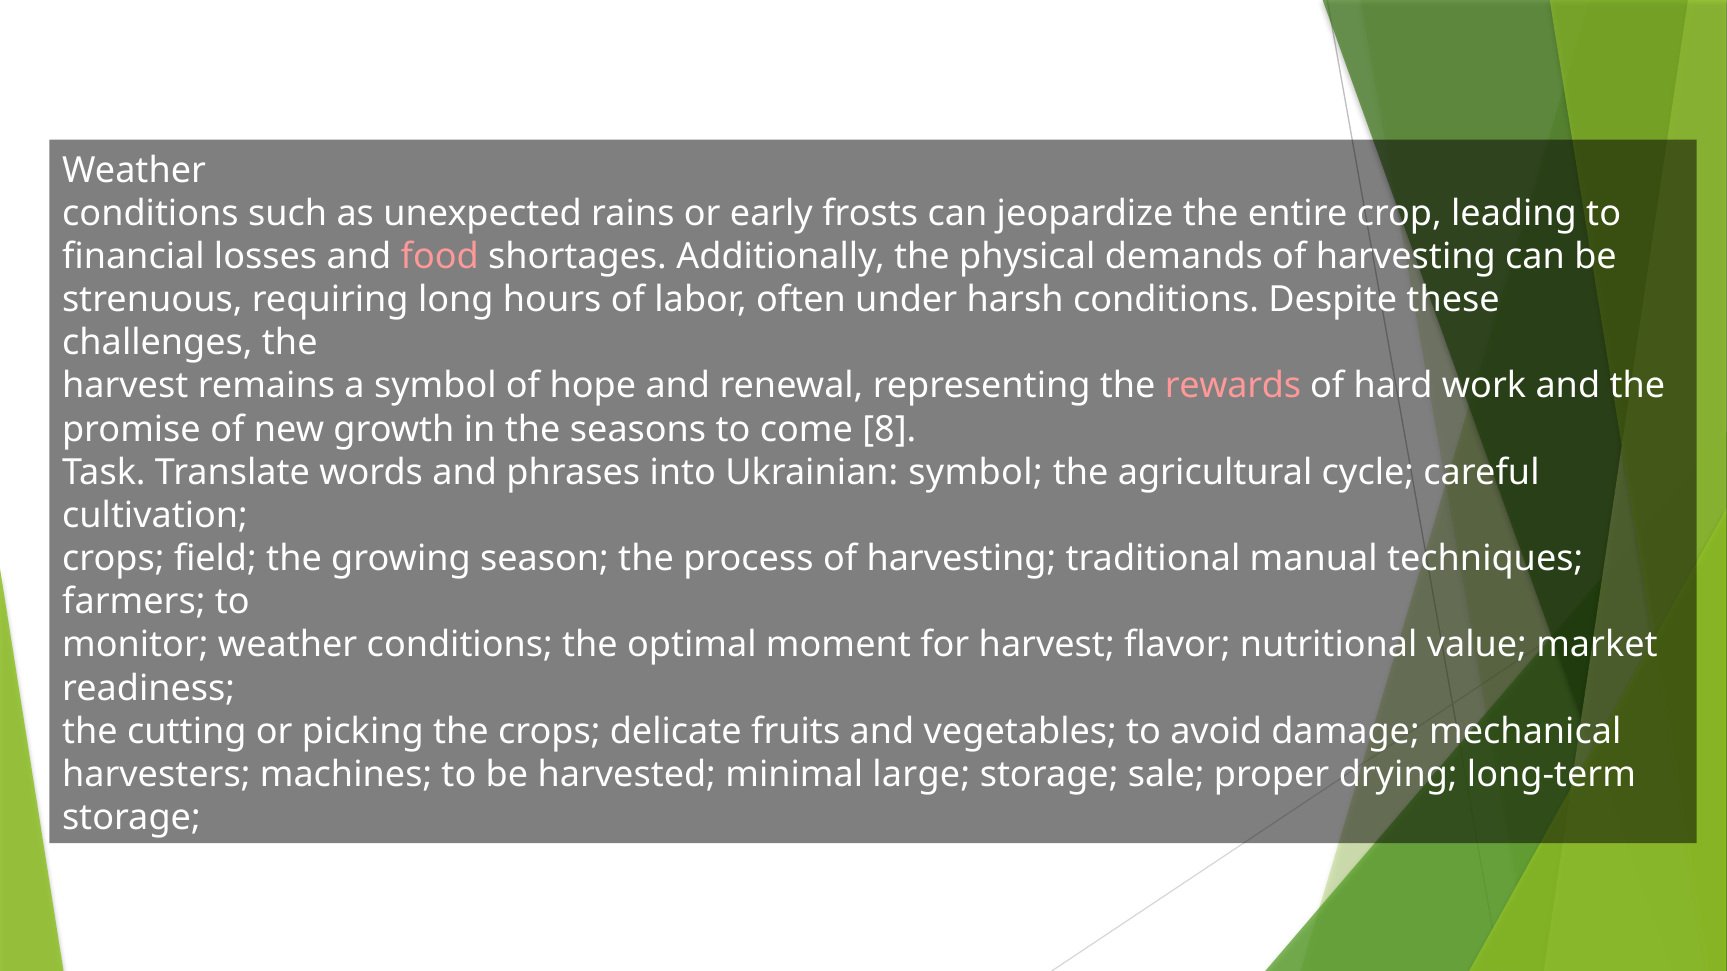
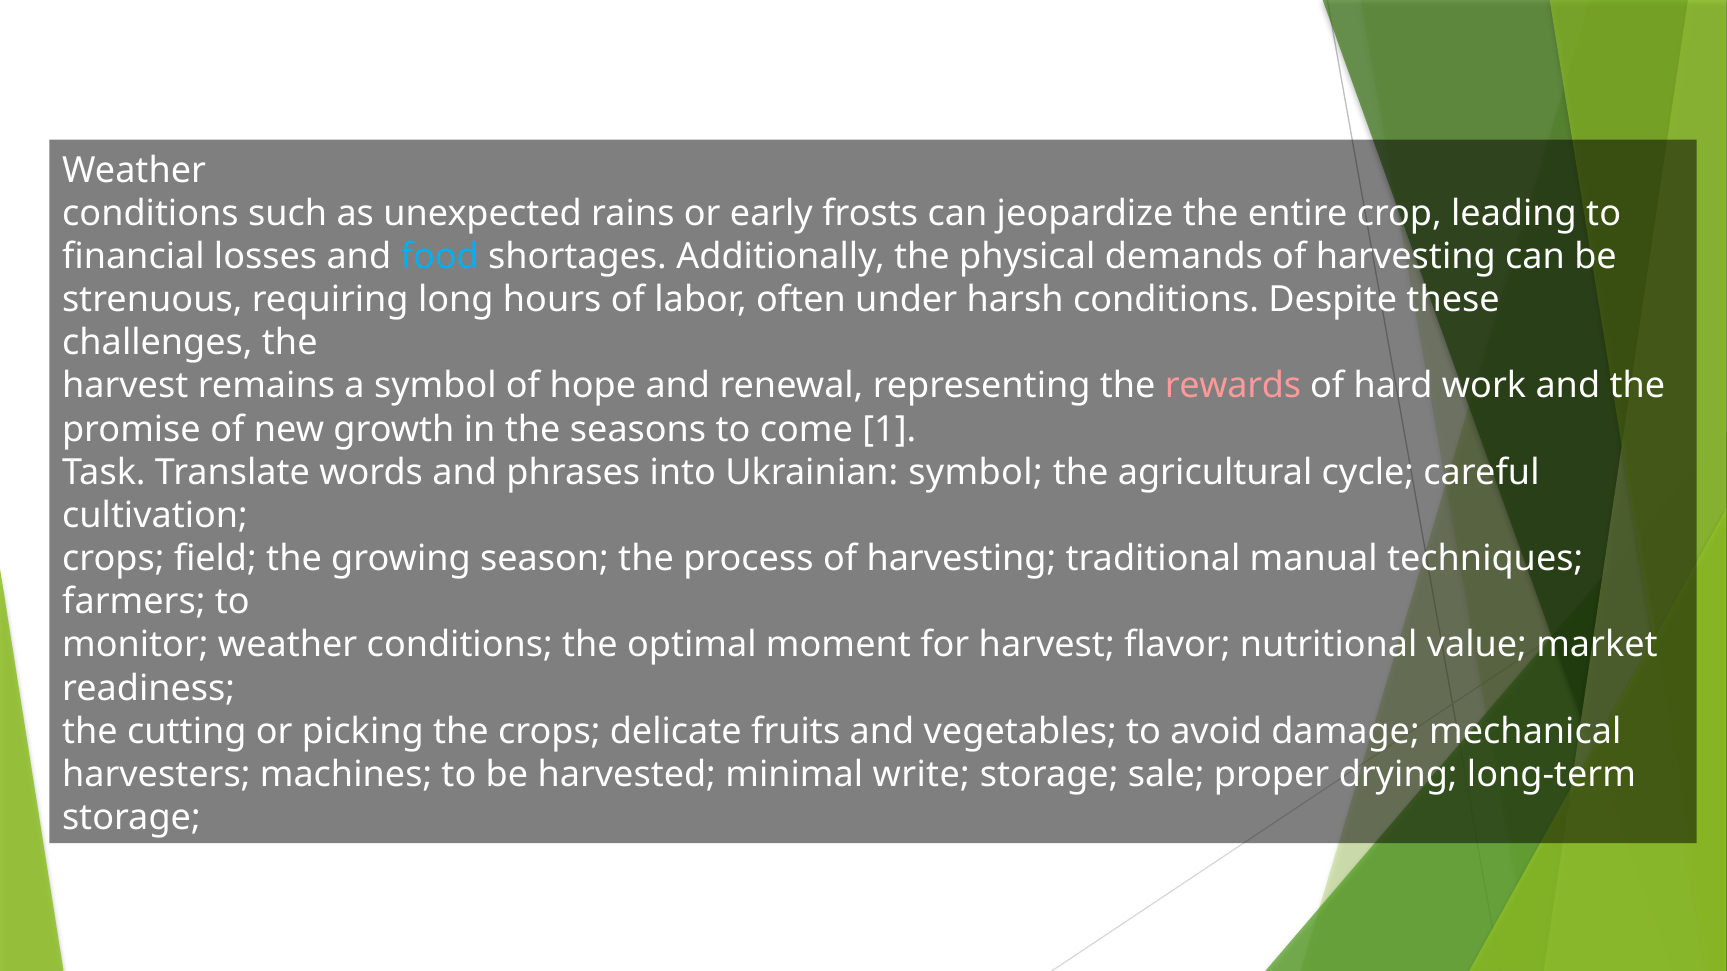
food colour: pink -> light blue
8: 8 -> 1
large: large -> write
